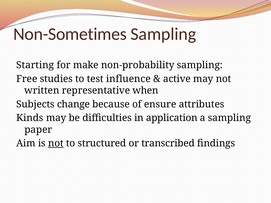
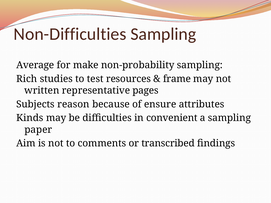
Non-Sometimes: Non-Sometimes -> Non-Difficulties
Starting: Starting -> Average
Free: Free -> Rich
influence: influence -> resources
active: active -> frame
when: when -> pages
change: change -> reason
application: application -> convenient
not at (56, 143) underline: present -> none
structured: structured -> comments
